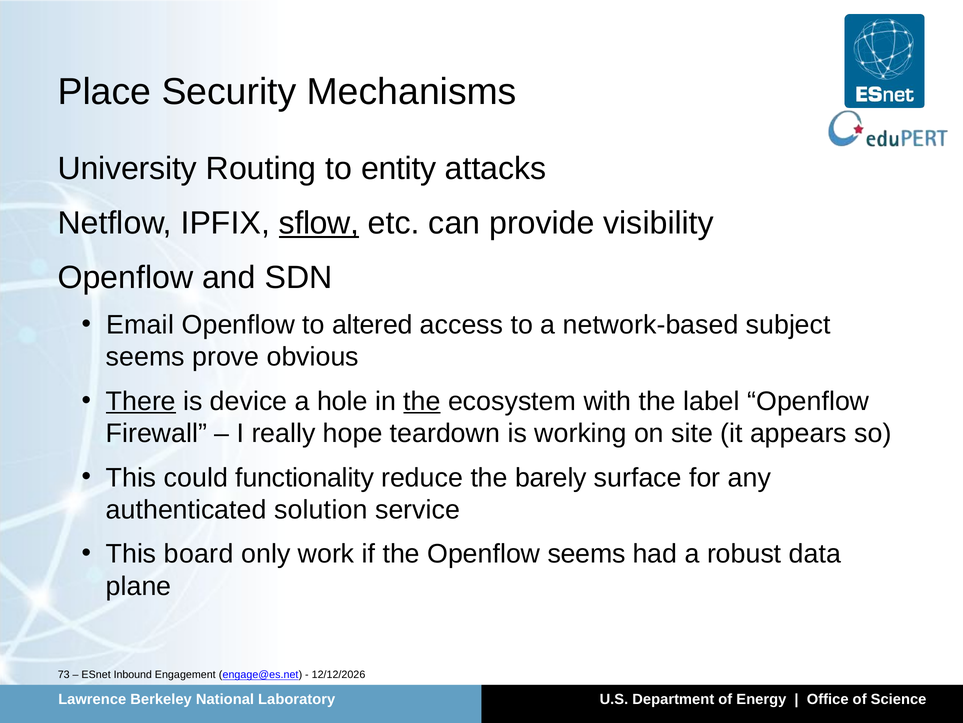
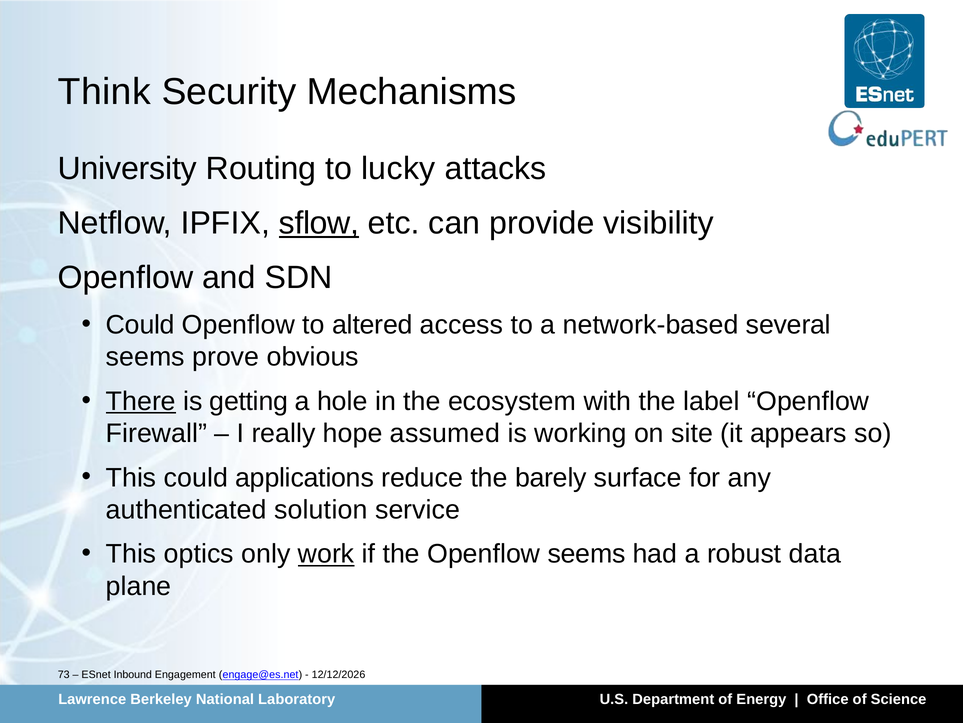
Place: Place -> Think
entity: entity -> lucky
Email at (140, 324): Email -> Could
subject: subject -> several
device: device -> getting
the at (422, 401) underline: present -> none
teardown: teardown -> assumed
functionality: functionality -> applications
board: board -> optics
work underline: none -> present
